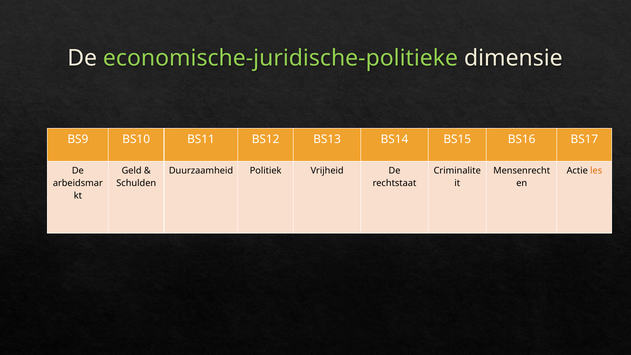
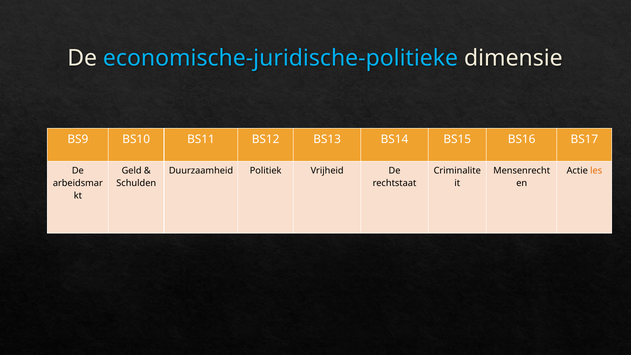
economische-juridische-politieke colour: light green -> light blue
